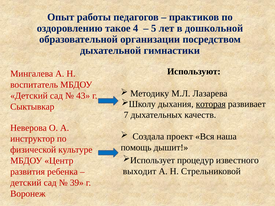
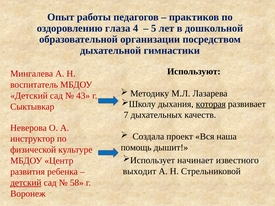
такое: такое -> глаза
процедур: процедур -> начинает
детский at (26, 183) underline: none -> present
39: 39 -> 58
